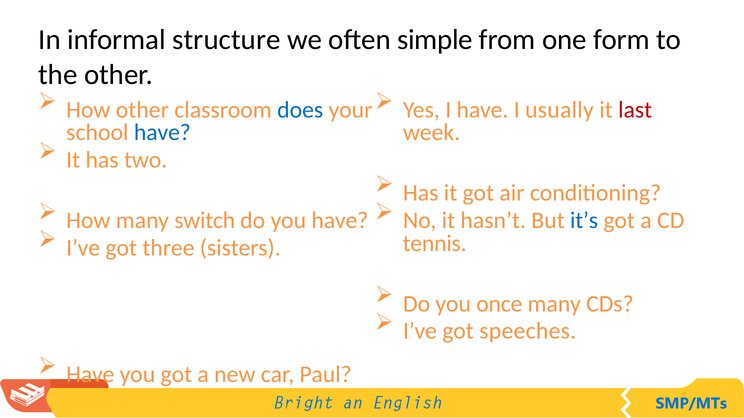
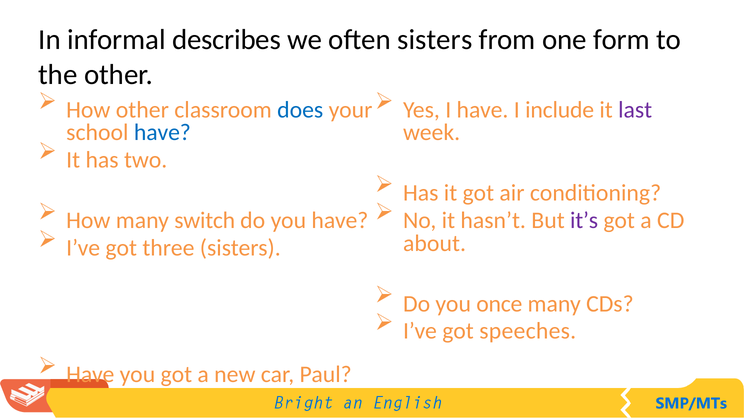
structure: structure -> describes
often simple: simple -> sisters
usually: usually -> include
last colour: red -> purple
it’s colour: blue -> purple
tennis: tennis -> about
